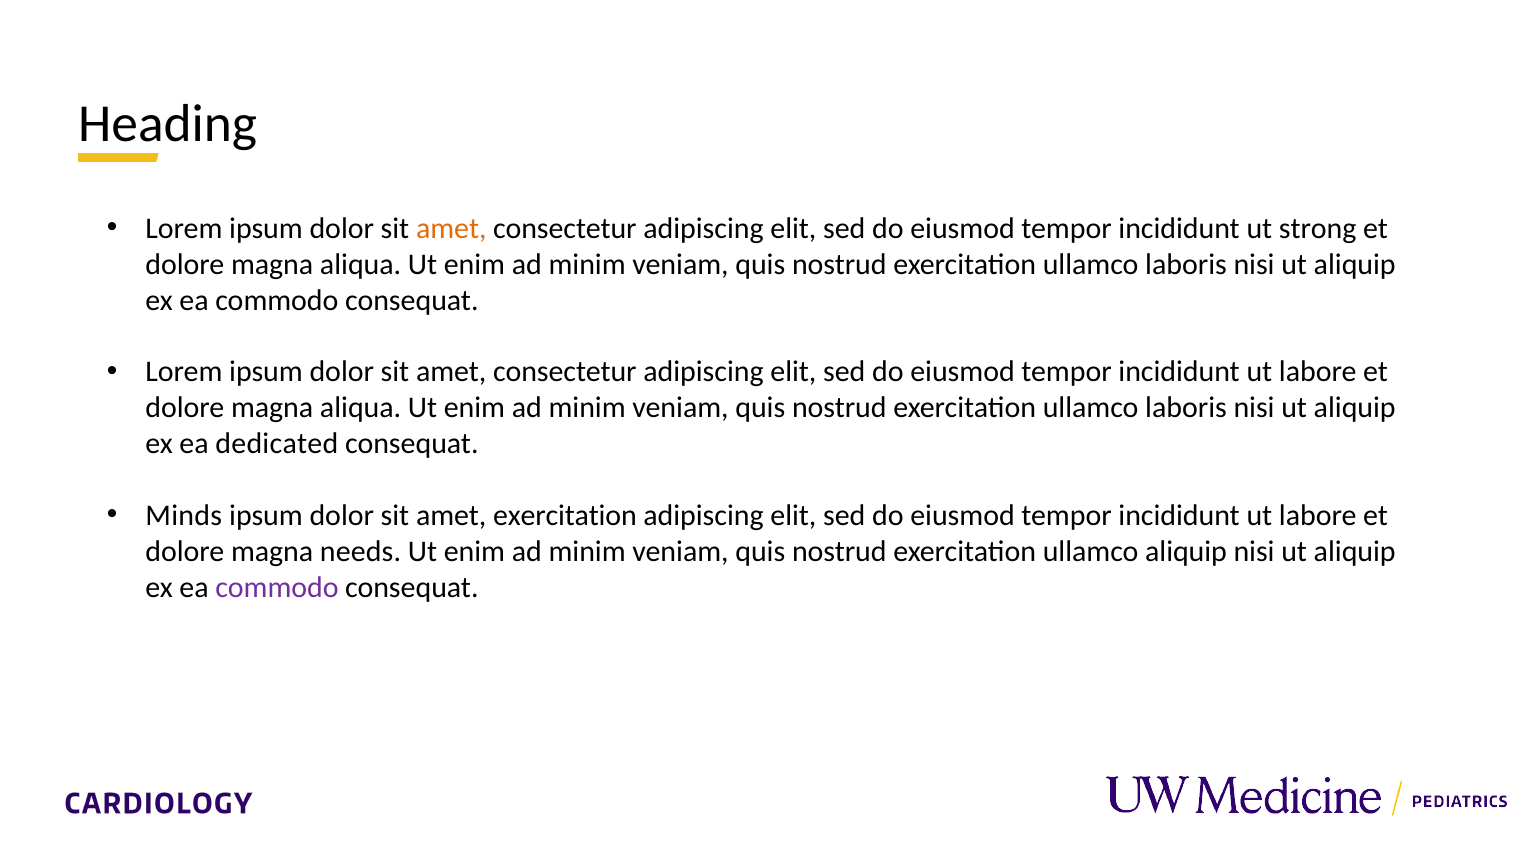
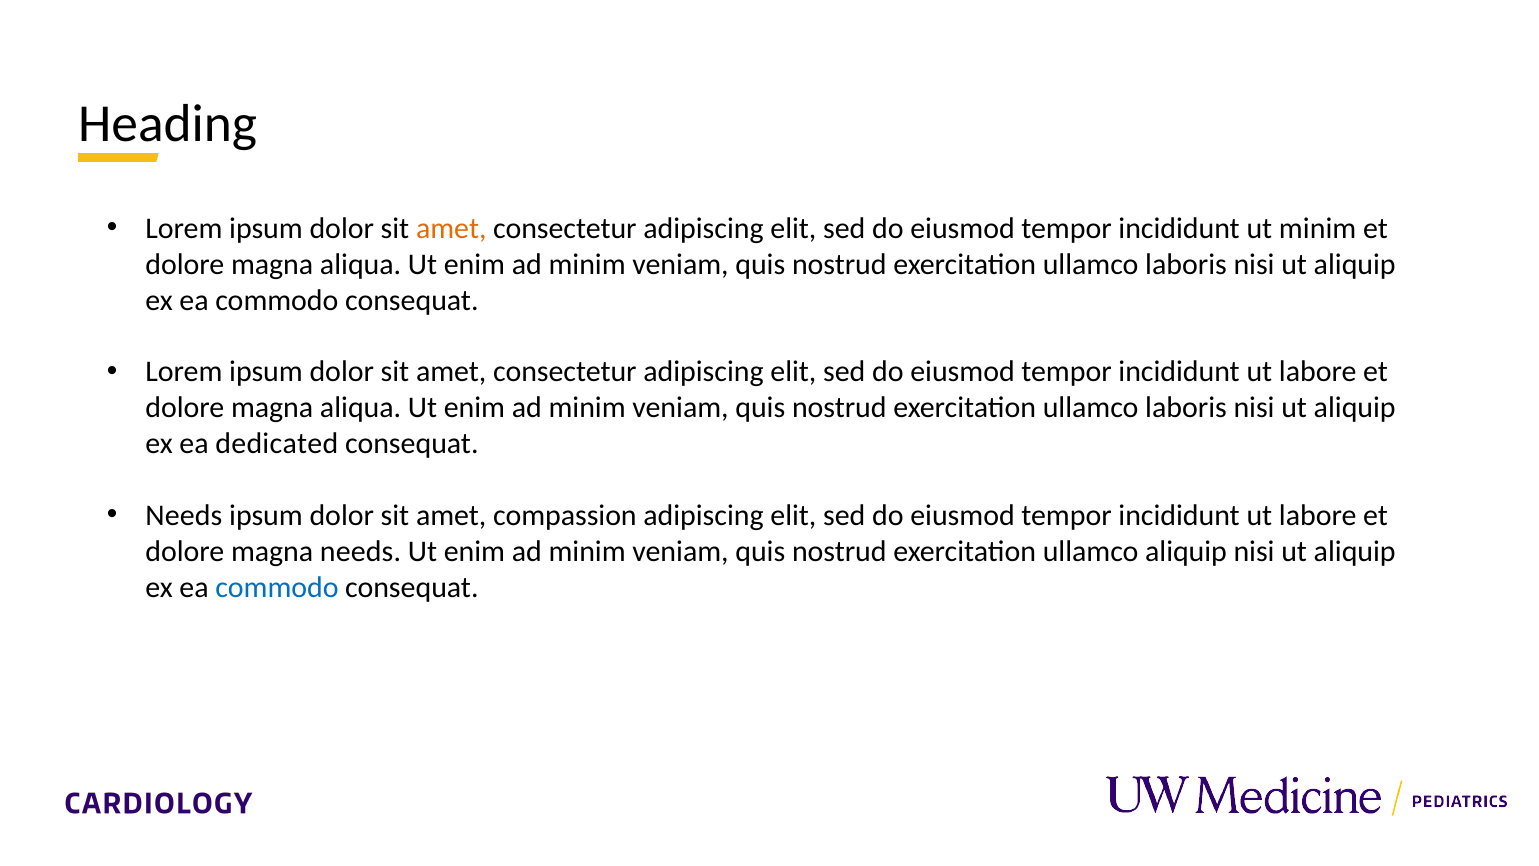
ut strong: strong -> minim
Minds at (184, 515): Minds -> Needs
amet exercitation: exercitation -> compassion
commodo at (277, 587) colour: purple -> blue
